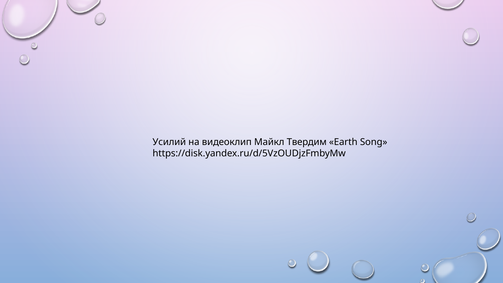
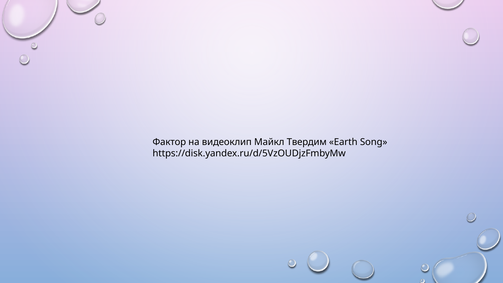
Усилий: Усилий -> Фактор
